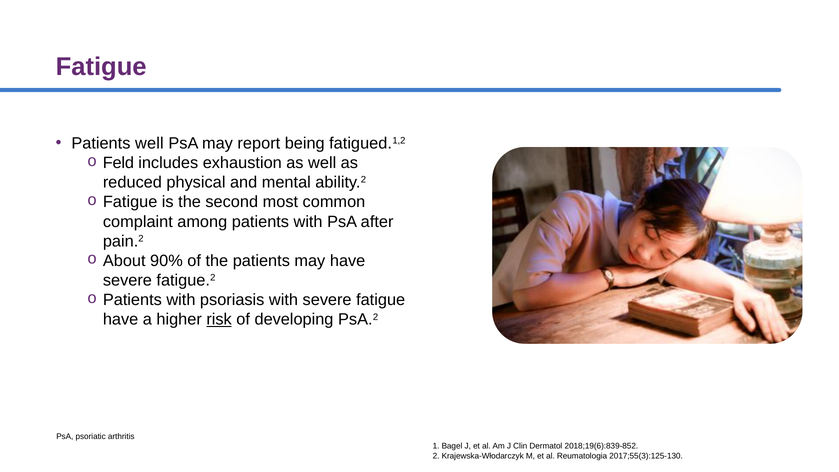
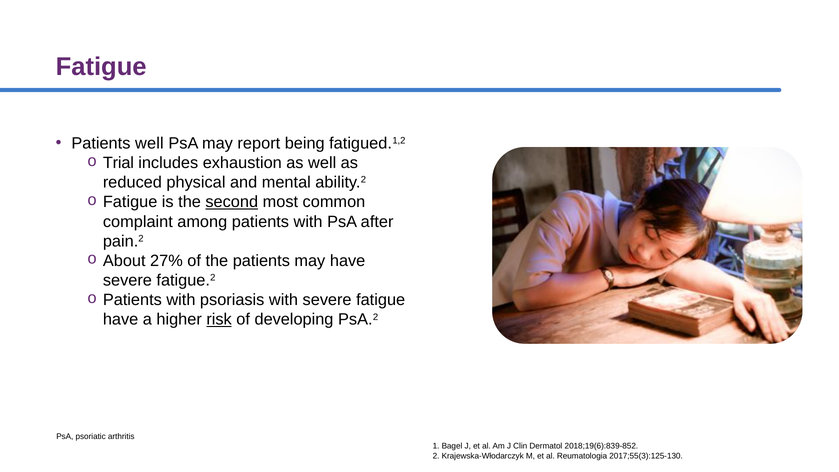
Feld: Feld -> Trial
second underline: none -> present
90%: 90% -> 27%
